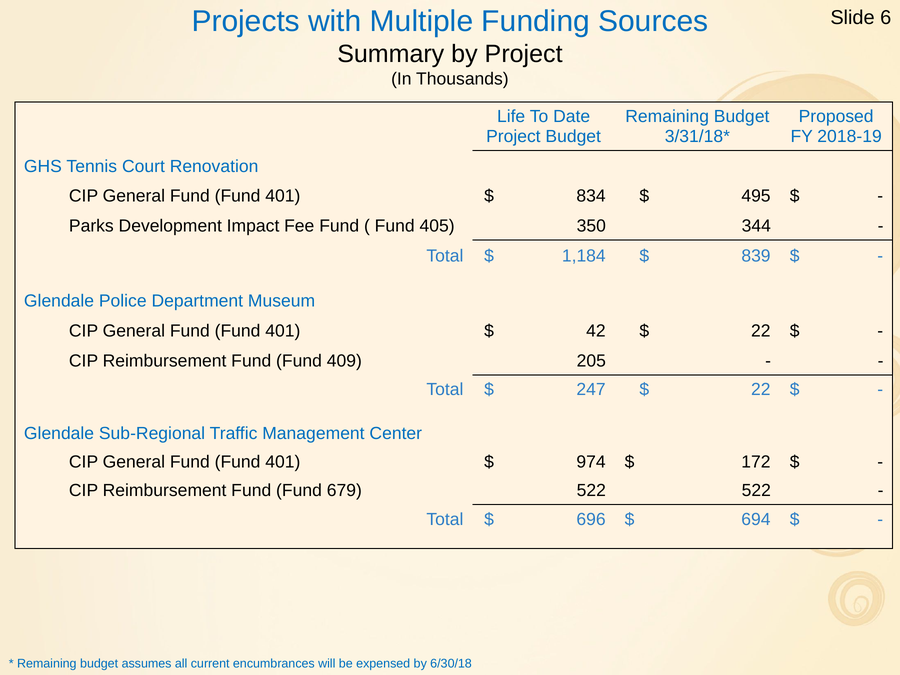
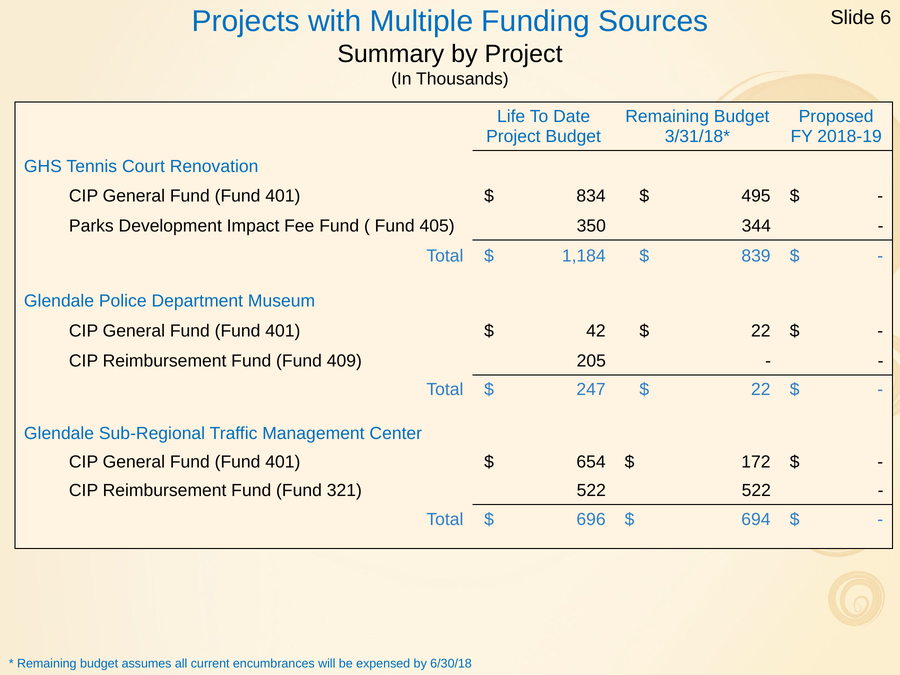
974: 974 -> 654
679: 679 -> 321
